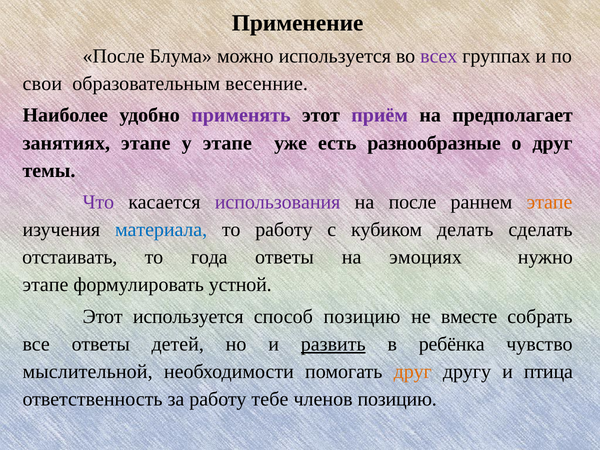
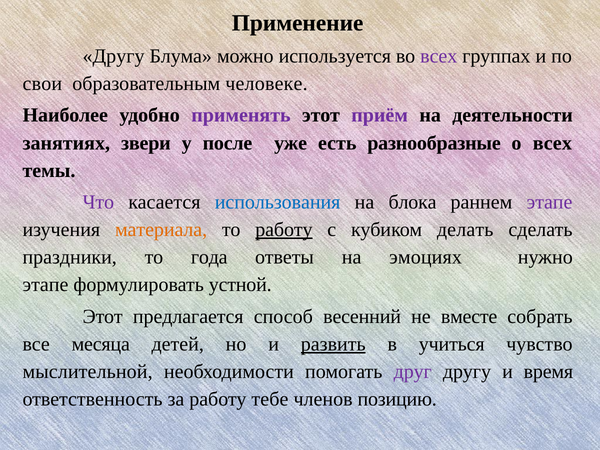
После at (114, 56): После -> Другу
весенние: весенние -> человеке
предполагает: предполагает -> деятельности
занятиях этапе: этапе -> звери
у этапе: этапе -> после
о друг: друг -> всех
использования colour: purple -> blue
на после: после -> блока
этапе at (550, 202) colour: orange -> purple
материала colour: blue -> orange
работу at (284, 230) underline: none -> present
отстаивать: отстаивать -> праздники
Этот используется: используется -> предлагается
способ позицию: позицию -> весенний
все ответы: ответы -> месяца
ребёнка: ребёнка -> учиться
друг at (413, 372) colour: orange -> purple
птица: птица -> время
